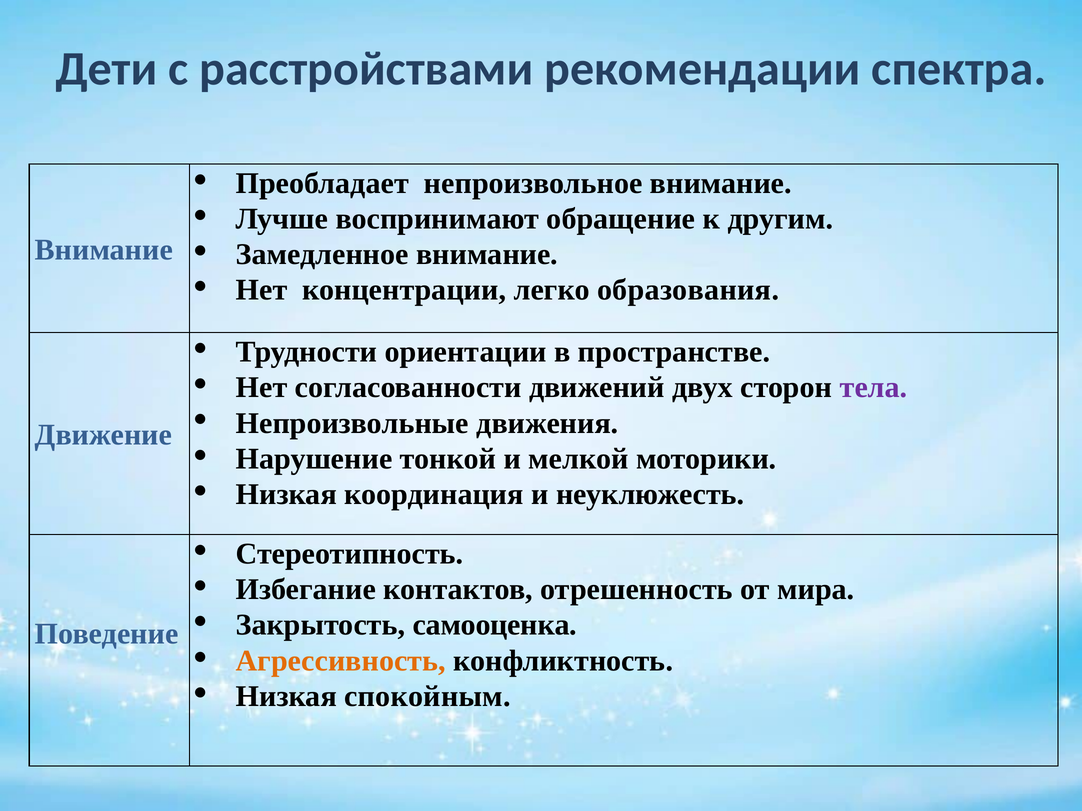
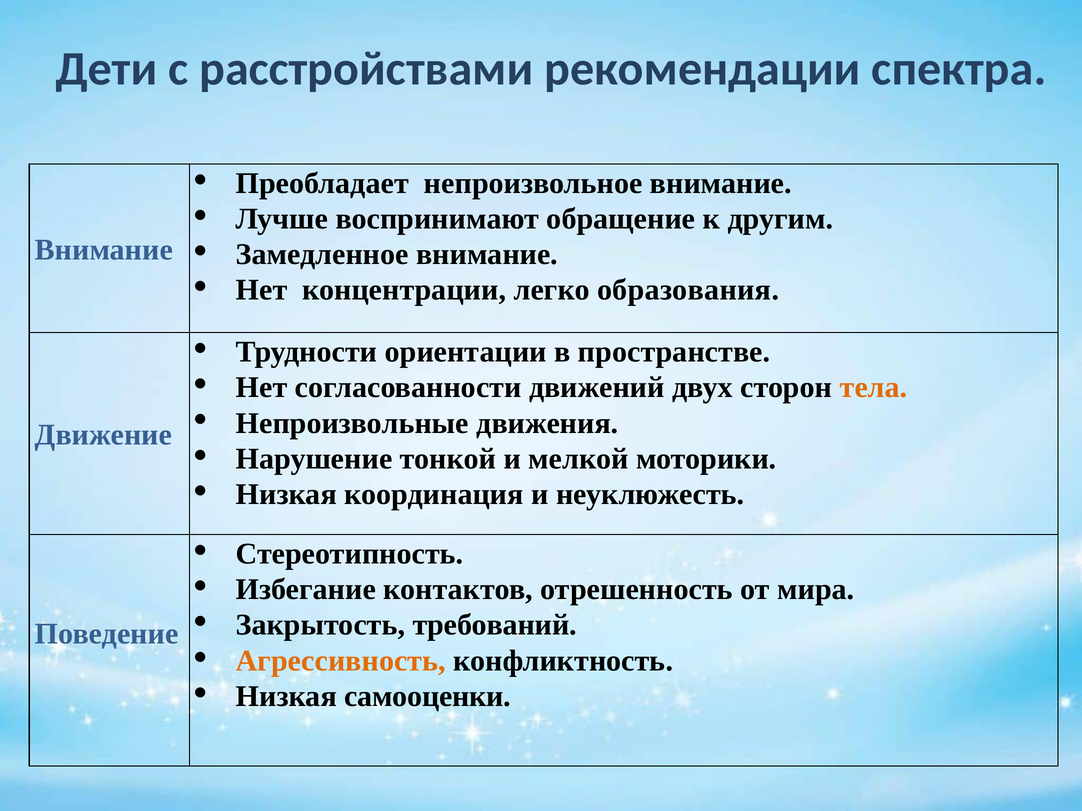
тела colour: purple -> orange
самооценка: самооценка -> требований
спокойным: спокойным -> самооценки
